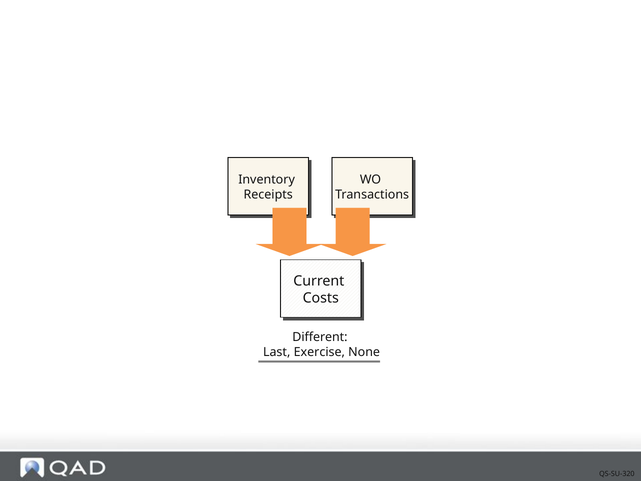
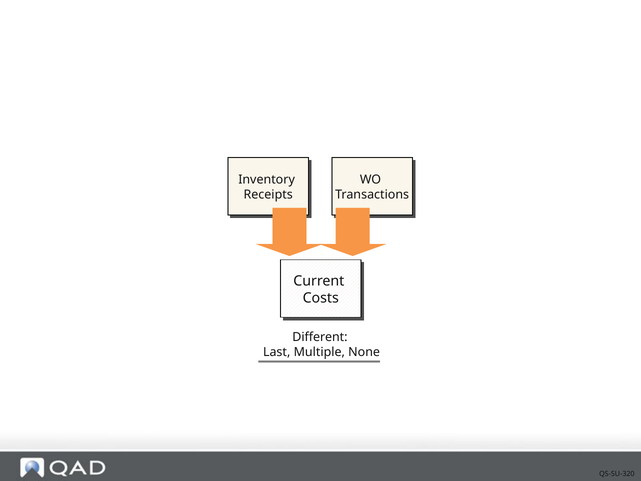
Exercise: Exercise -> Multiple
